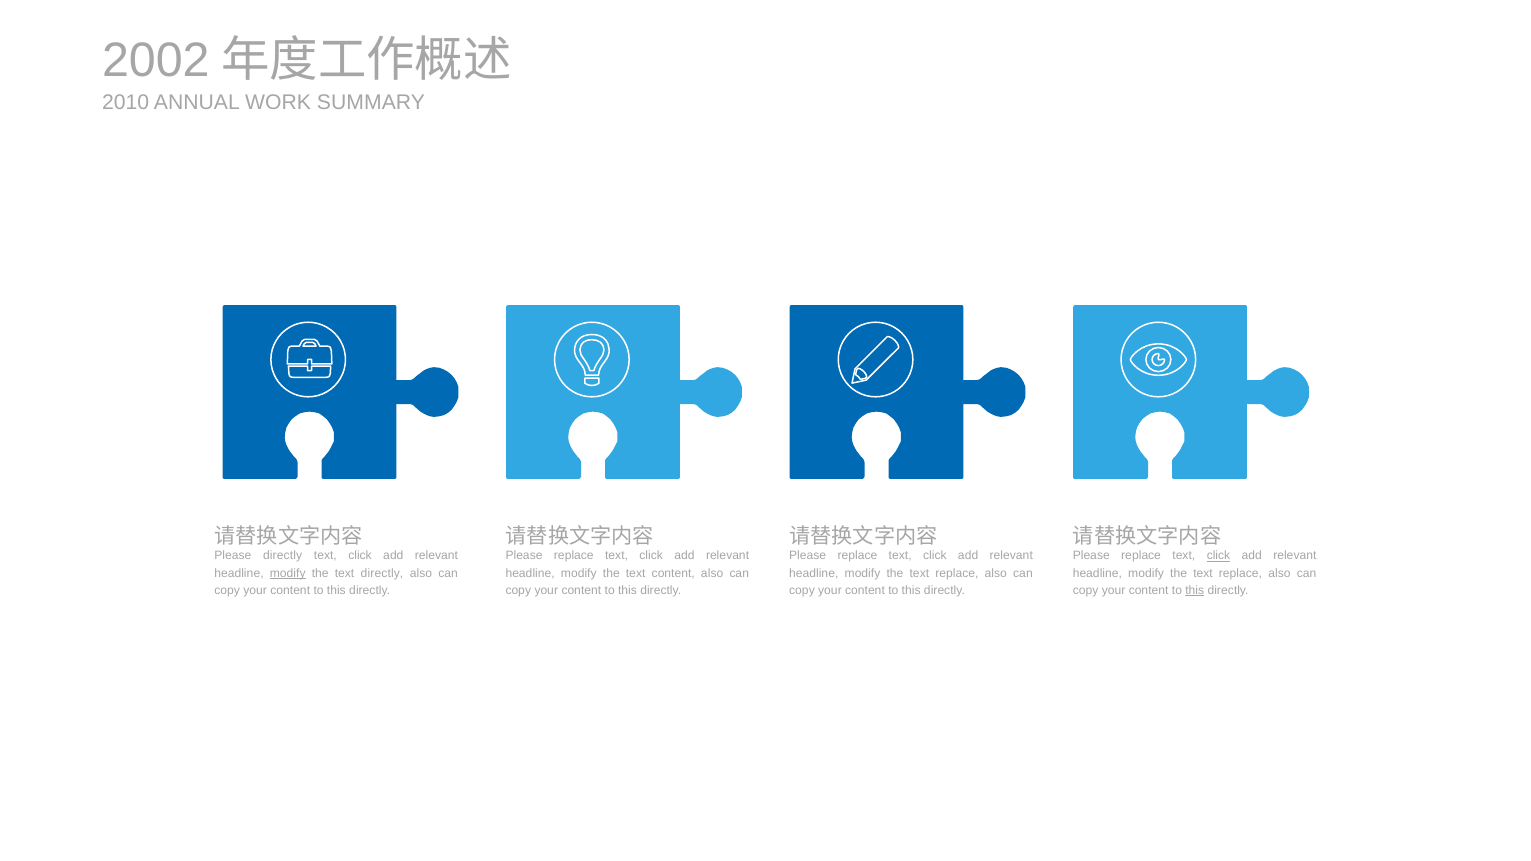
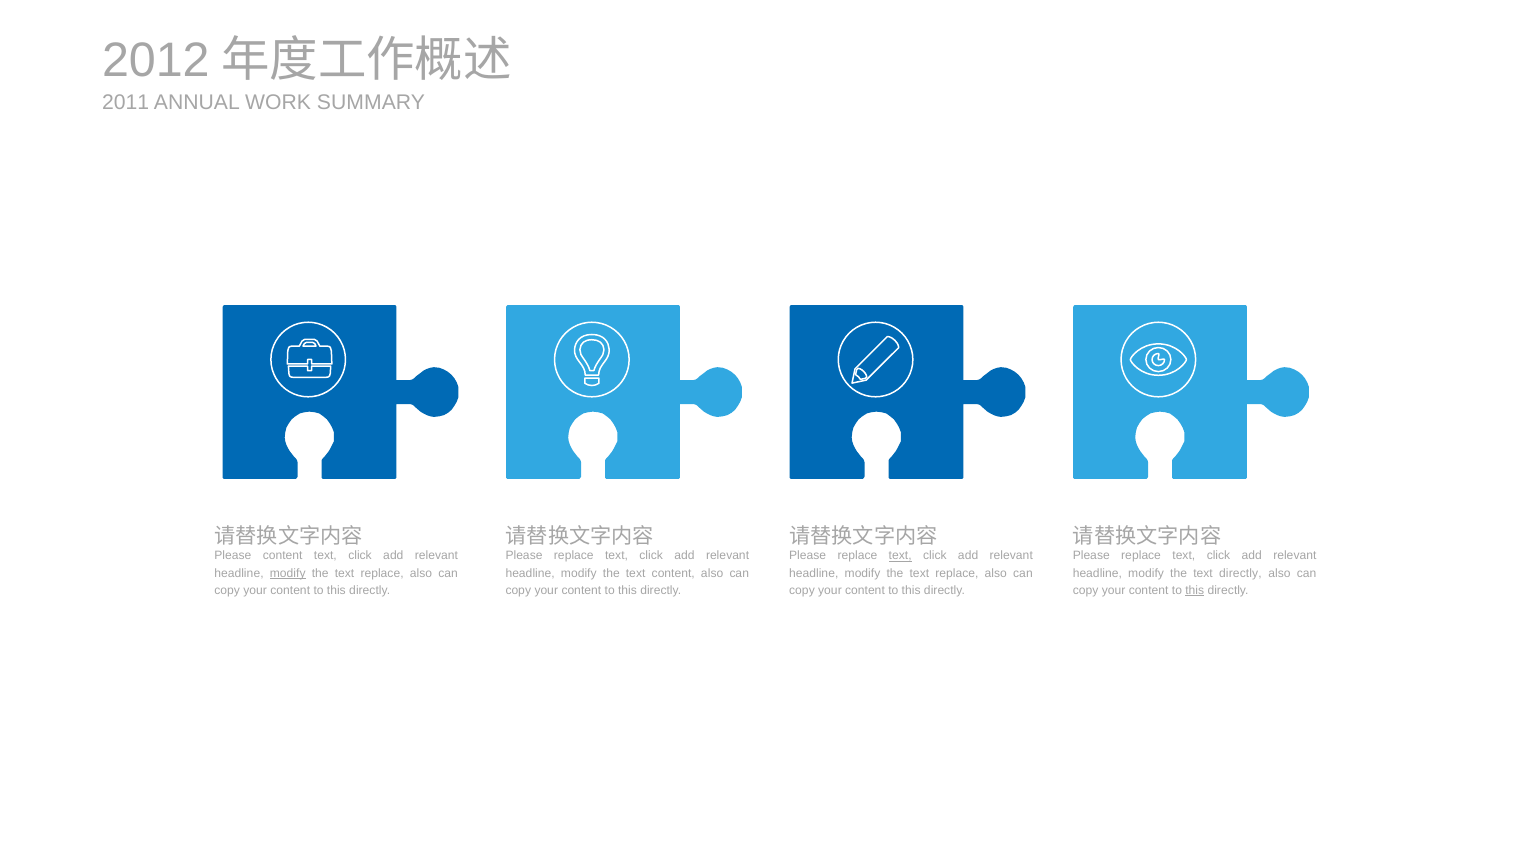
2002: 2002 -> 2012
2010: 2010 -> 2011
Please directly: directly -> content
text at (900, 556) underline: none -> present
click at (1218, 556) underline: present -> none
directly at (382, 573): directly -> replace
replace at (1240, 573): replace -> directly
